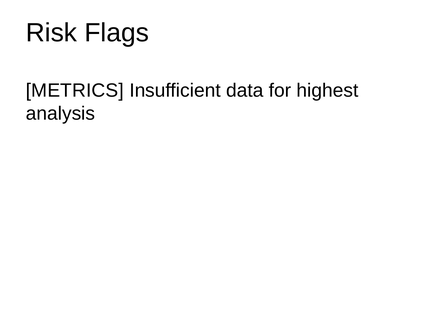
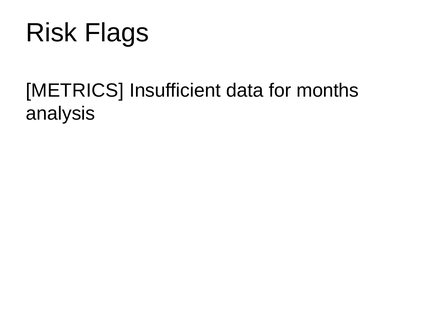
highest: highest -> months
